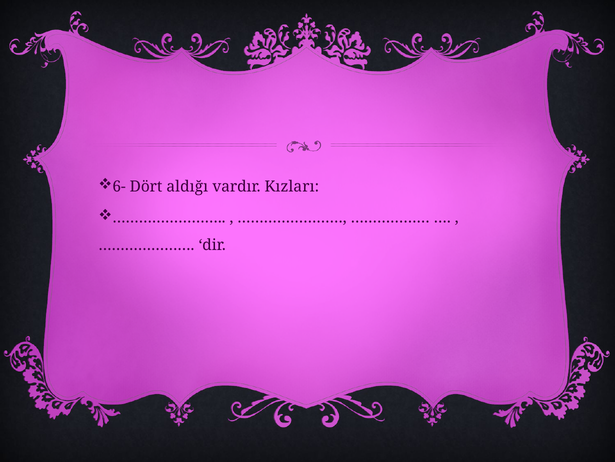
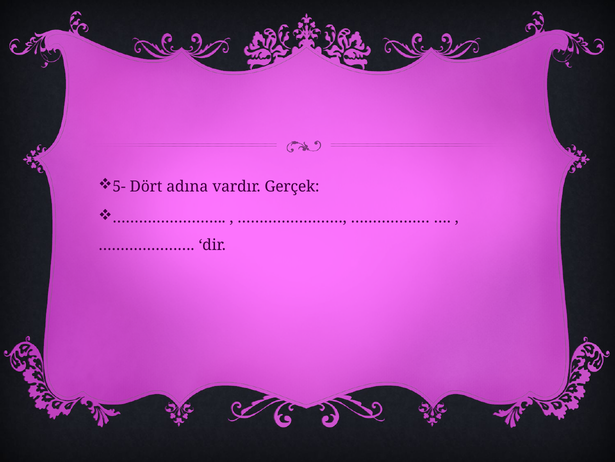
6-: 6- -> 5-
aldığı: aldığı -> adına
Kızları: Kızları -> Gerçek
